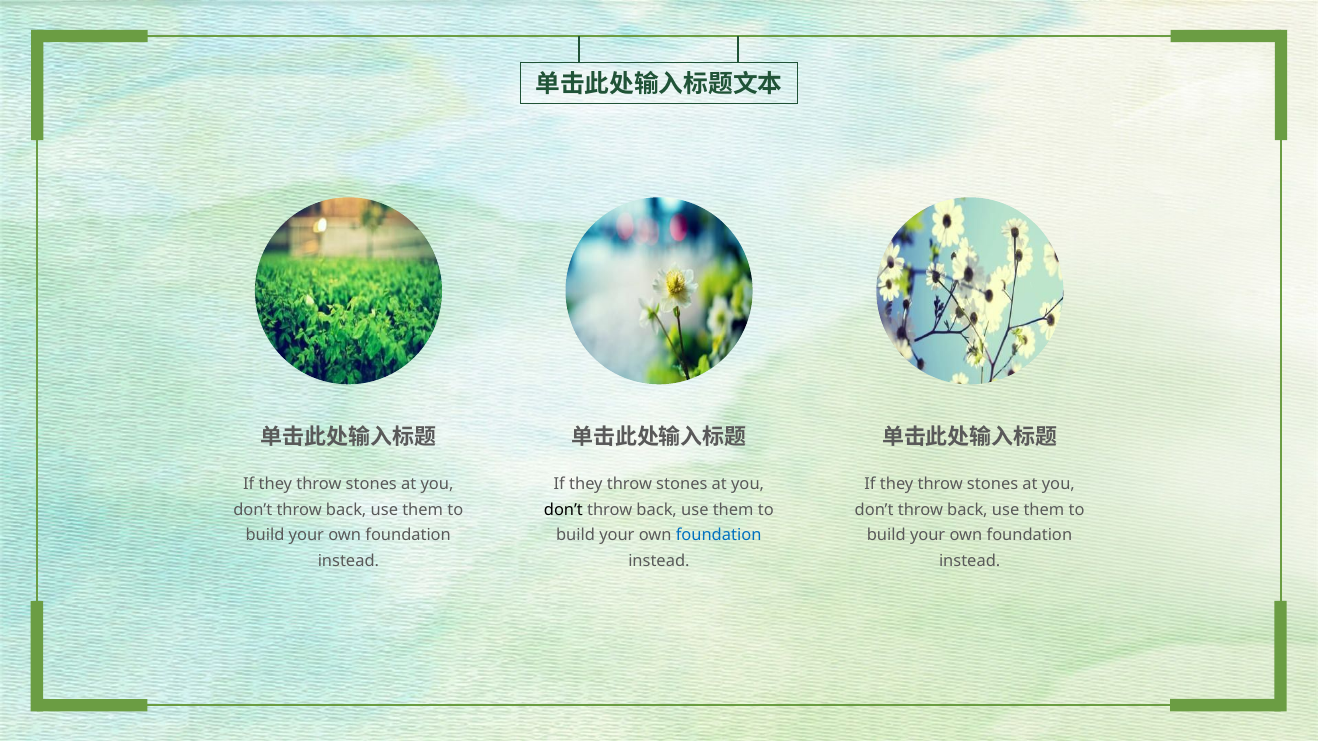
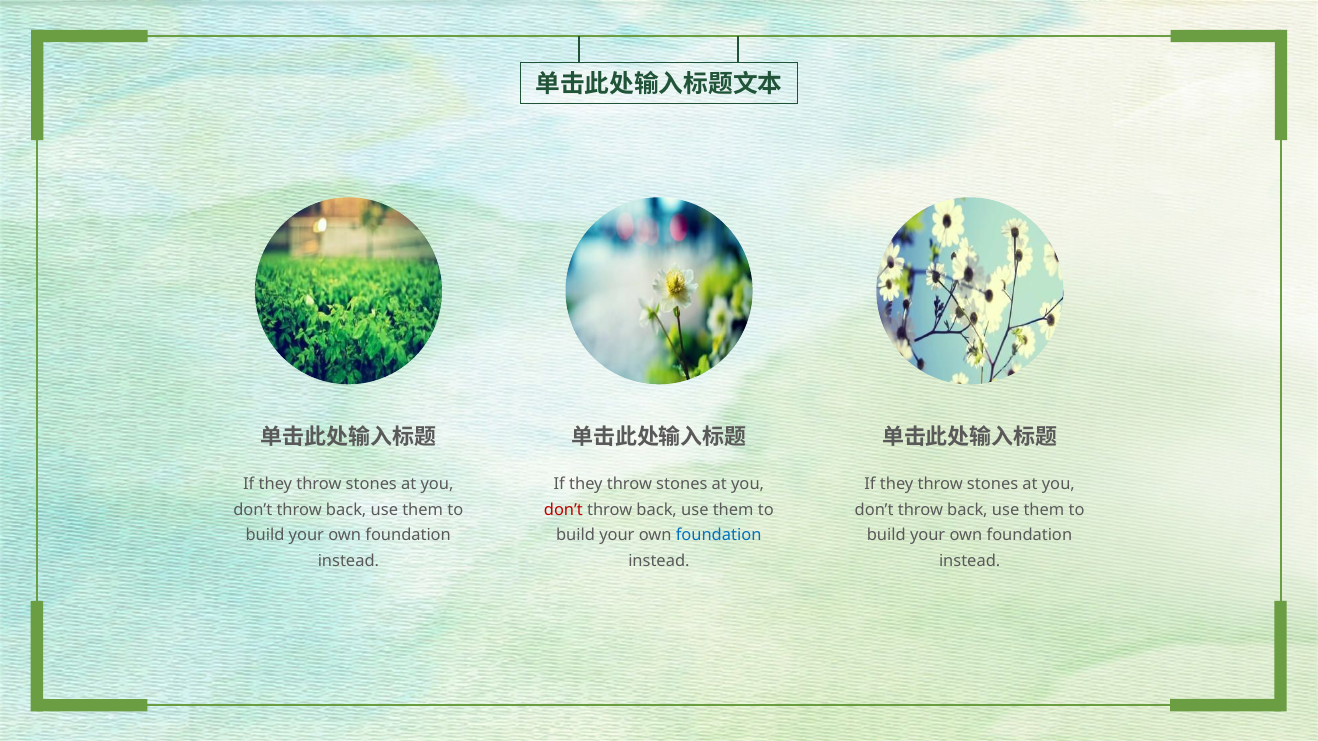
don’t at (563, 510) colour: black -> red
